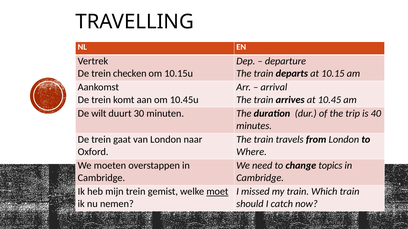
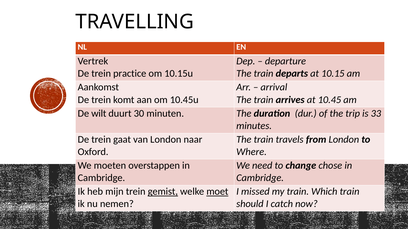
checken: checken -> practice
40: 40 -> 33
topics: topics -> chose
gemist underline: none -> present
